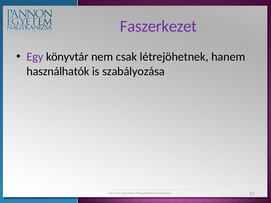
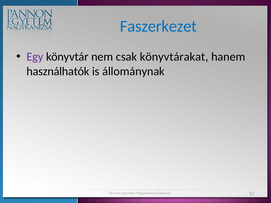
Faszerkezet colour: purple -> blue
létrejöhetnek: létrejöhetnek -> könyvtárakat
szabályozása: szabályozása -> állománynak
